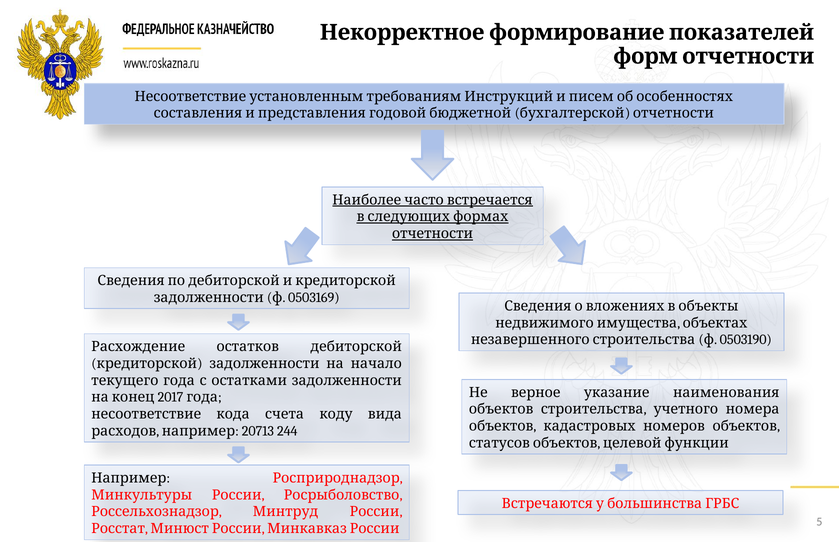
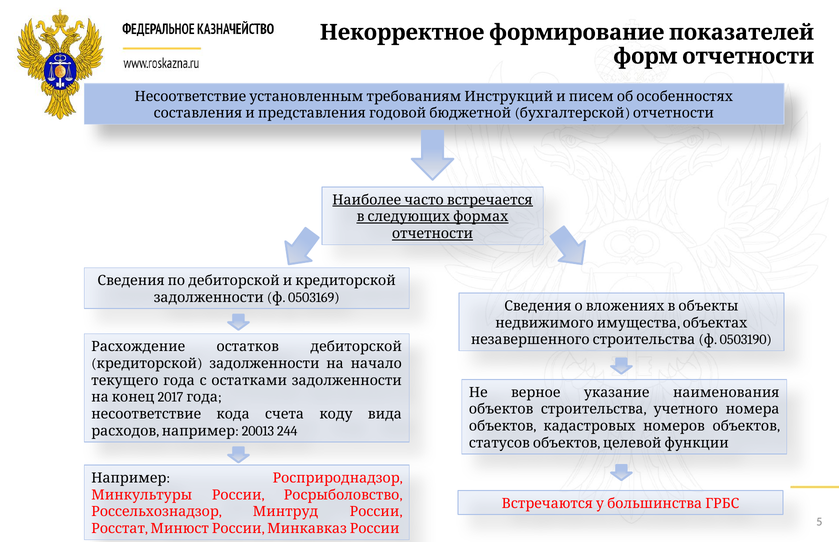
20713: 20713 -> 20013
